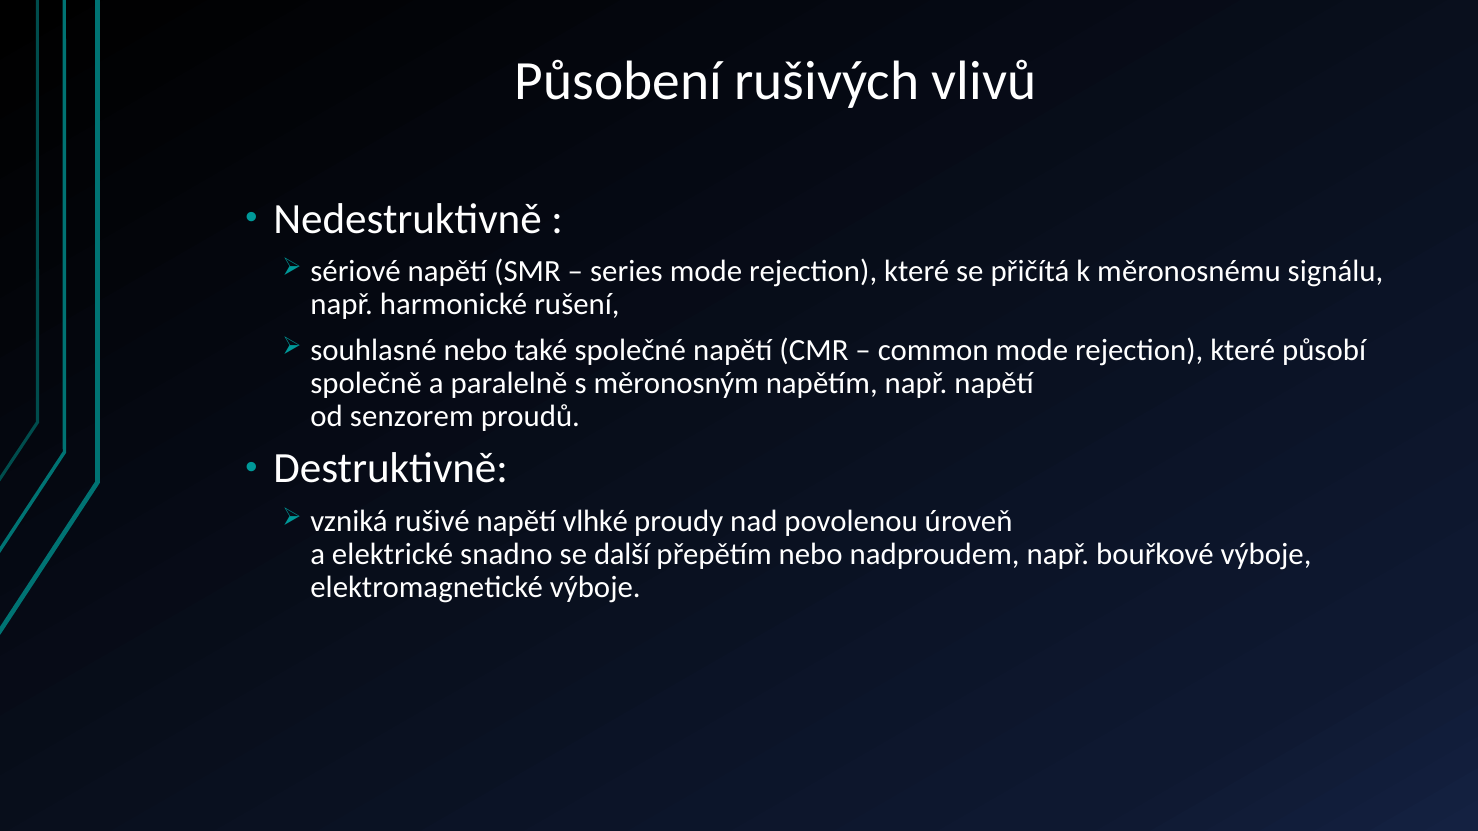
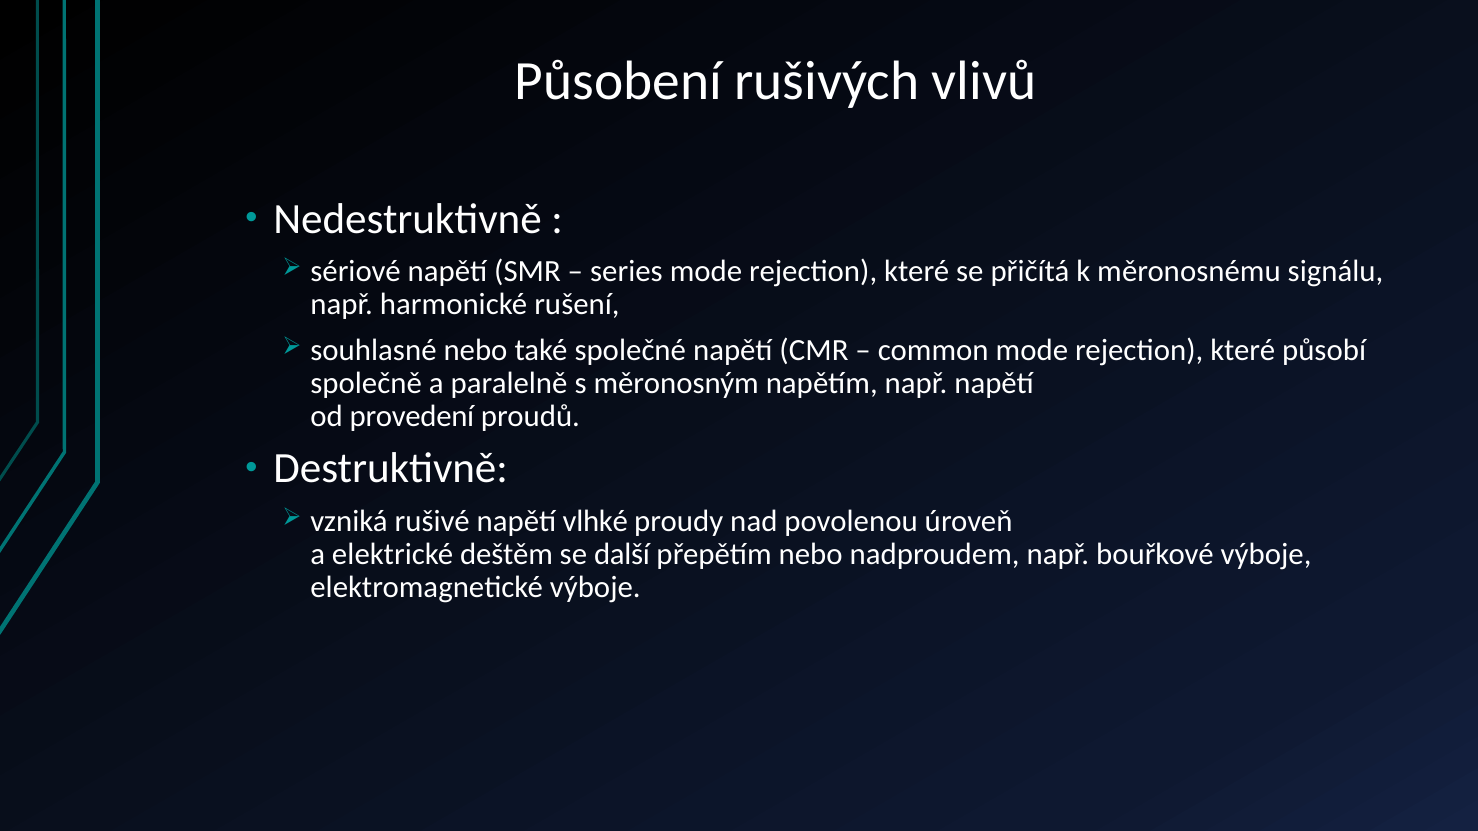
senzorem: senzorem -> provedení
snadno: snadno -> deštěm
